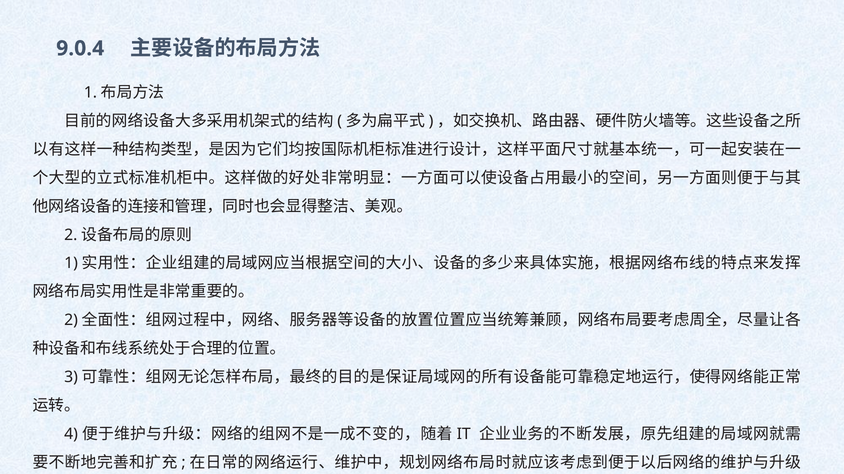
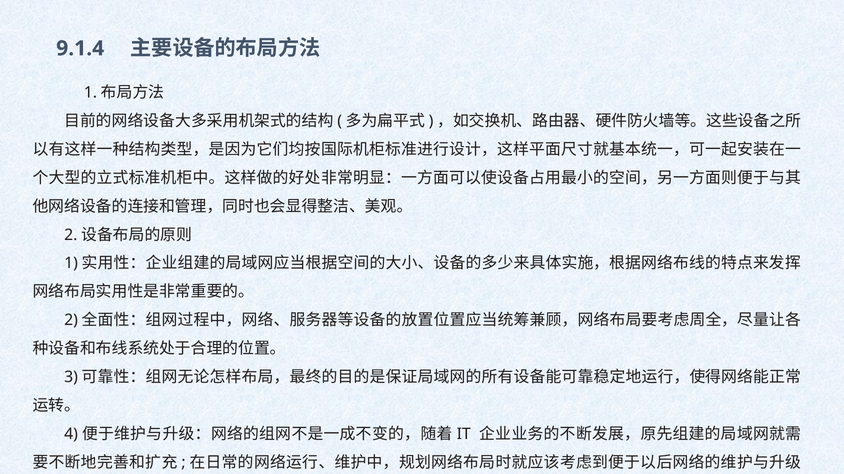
9.0.4: 9.0.4 -> 9.1.4
